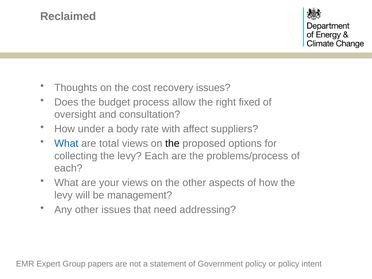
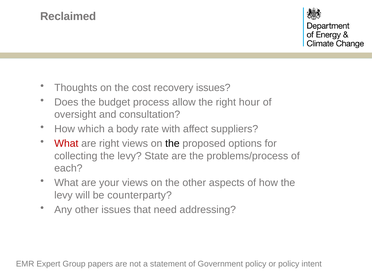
fixed: fixed -> hour
under: under -> which
What at (66, 143) colour: blue -> red
are total: total -> right
levy Each: Each -> State
management: management -> counterparty
